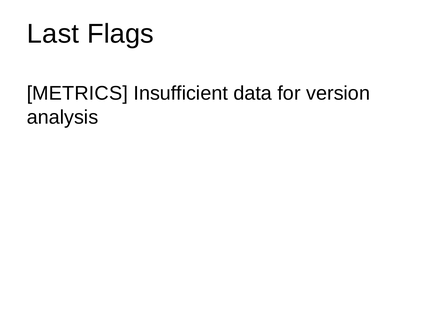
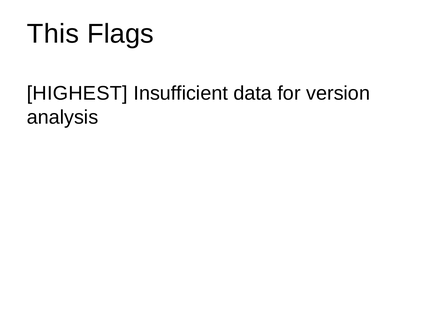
Last: Last -> This
METRICS: METRICS -> HIGHEST
